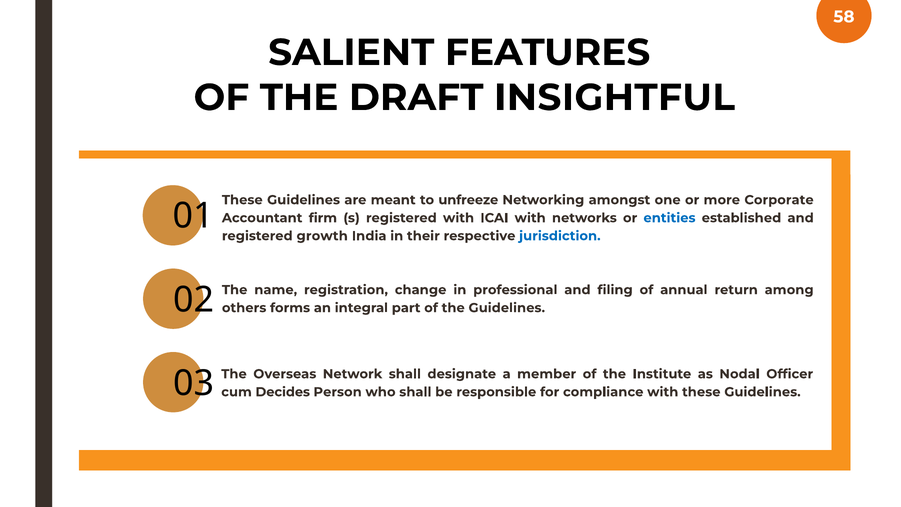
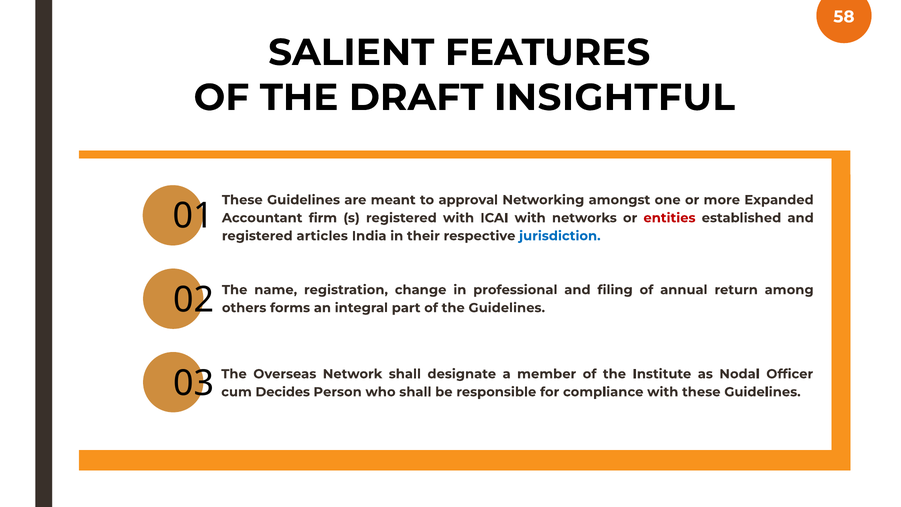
unfreeze: unfreeze -> approval
Corporate: Corporate -> Expanded
entities colour: blue -> red
growth: growth -> articles
